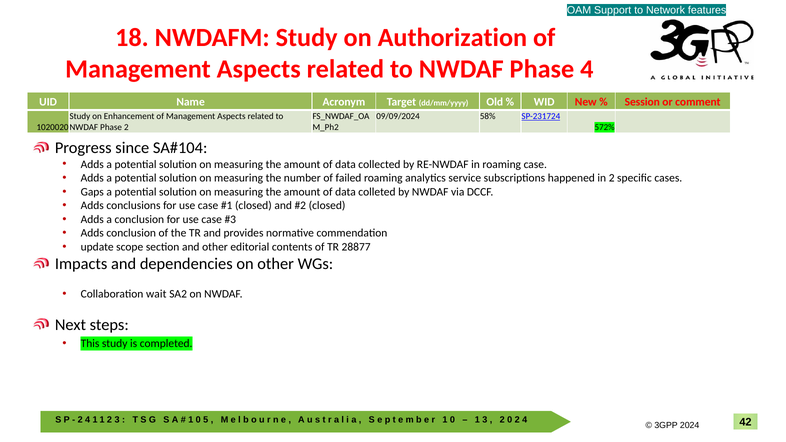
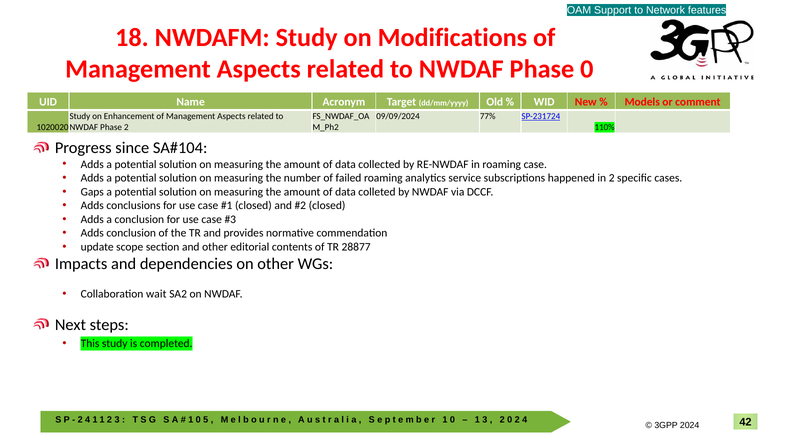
Authorization: Authorization -> Modifications
Phase 4: 4 -> 0
Session: Session -> Models
58%: 58% -> 77%
572%: 572% -> 110%
